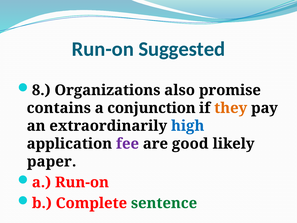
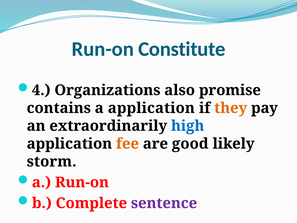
Suggested: Suggested -> Constitute
8: 8 -> 4
a conjunction: conjunction -> application
fee colour: purple -> orange
paper: paper -> storm
sentence colour: green -> purple
